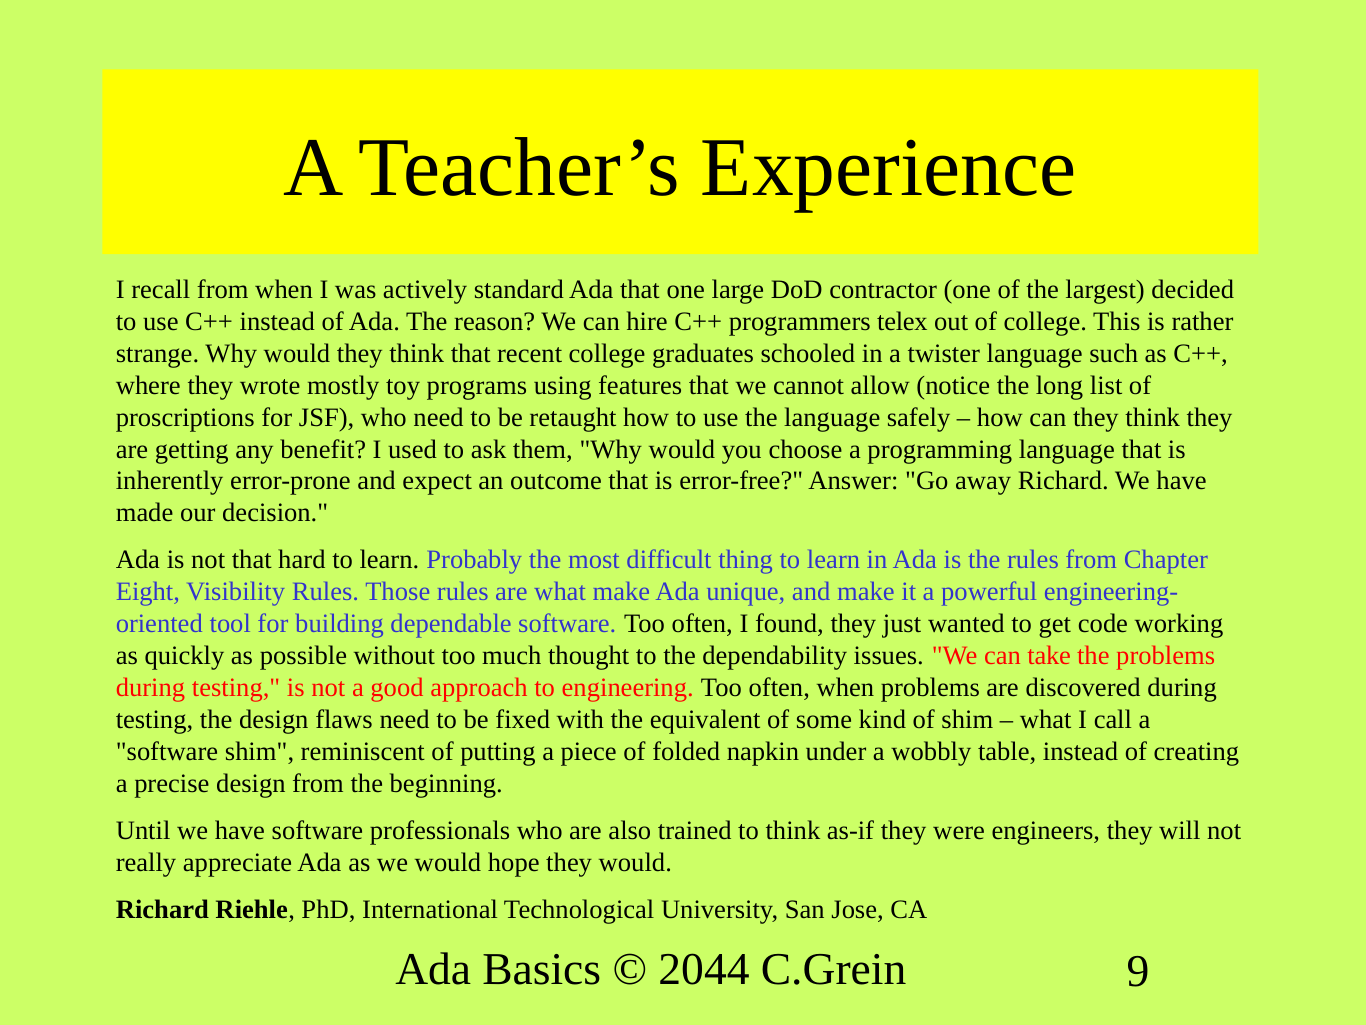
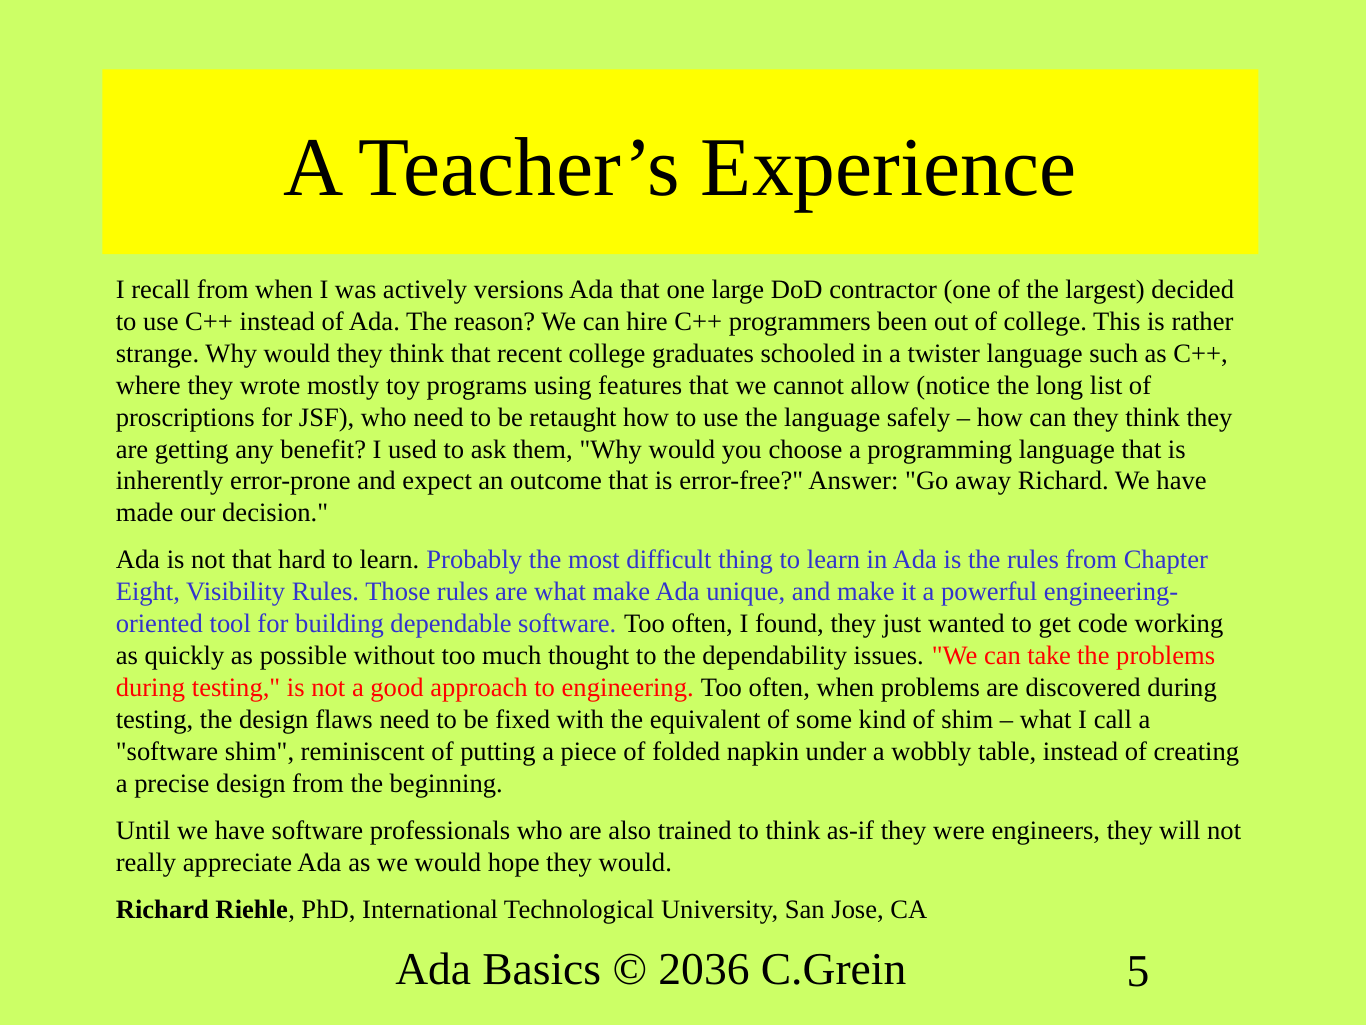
standard: standard -> versions
telex: telex -> been
2044: 2044 -> 2036
9: 9 -> 5
